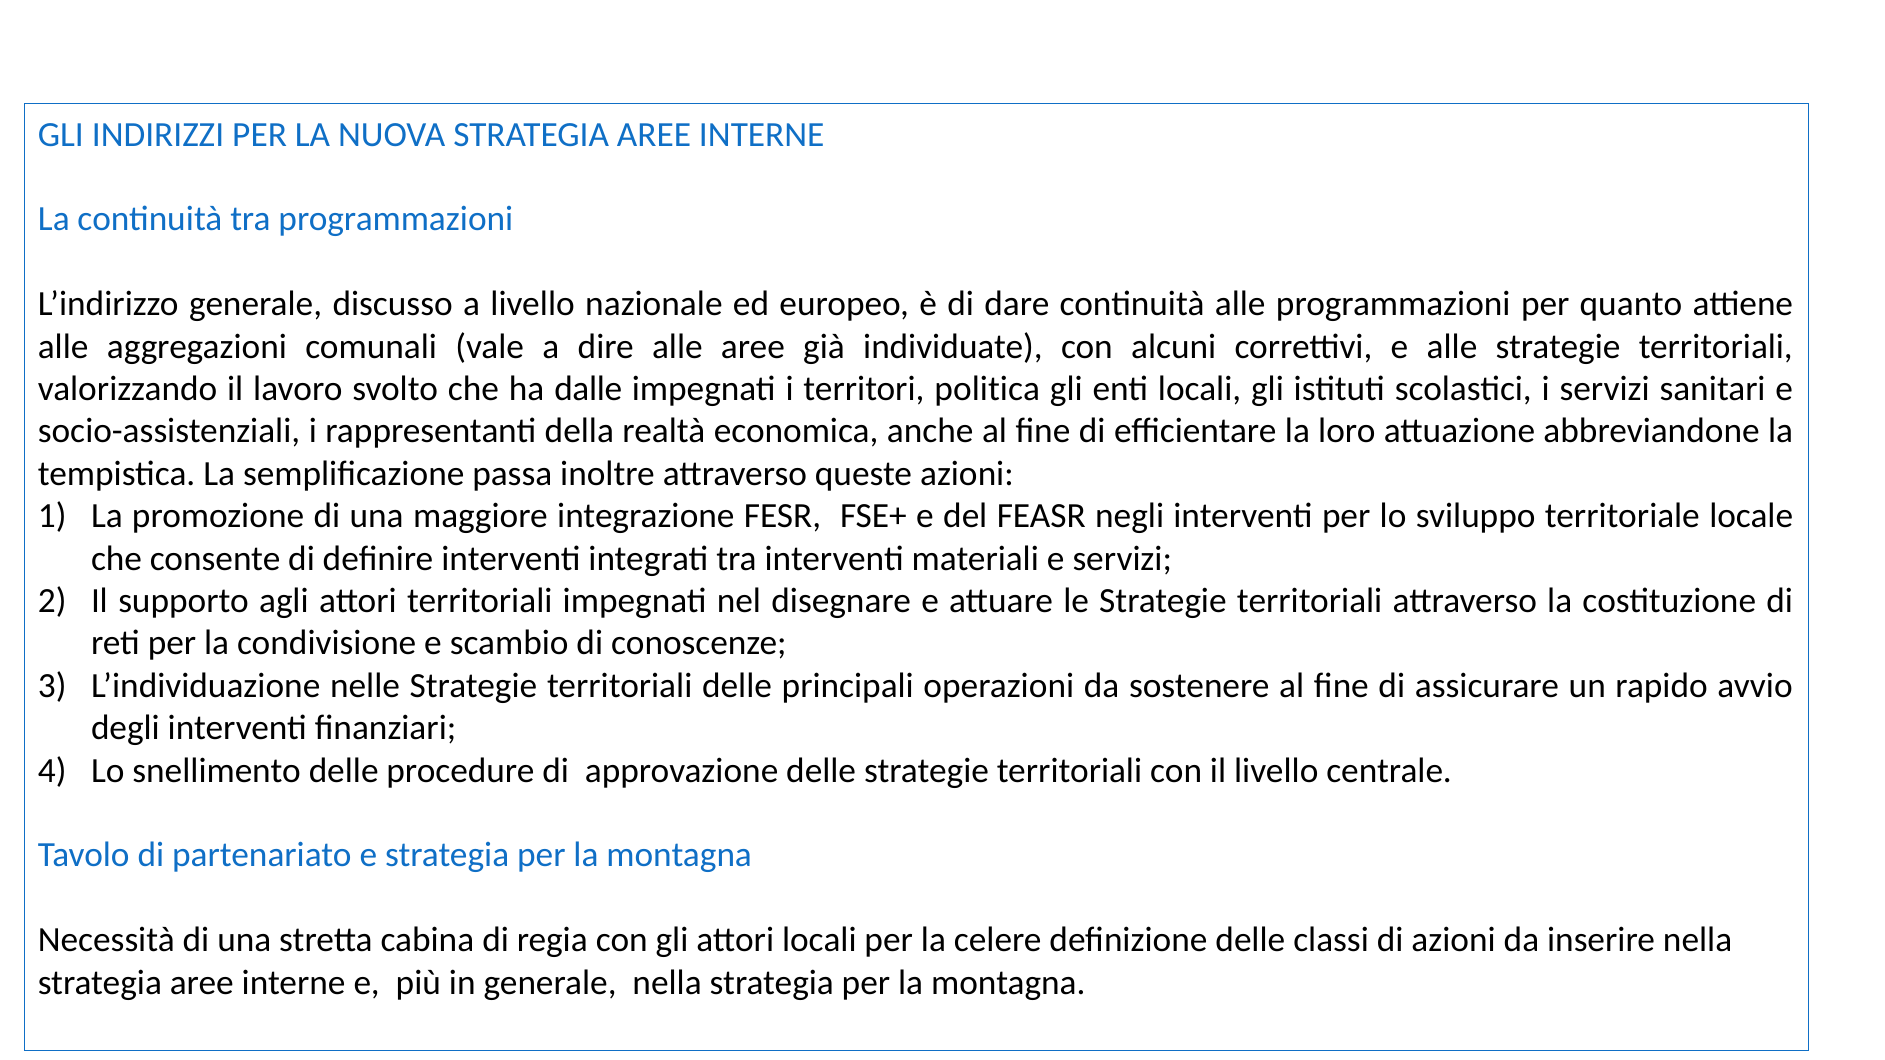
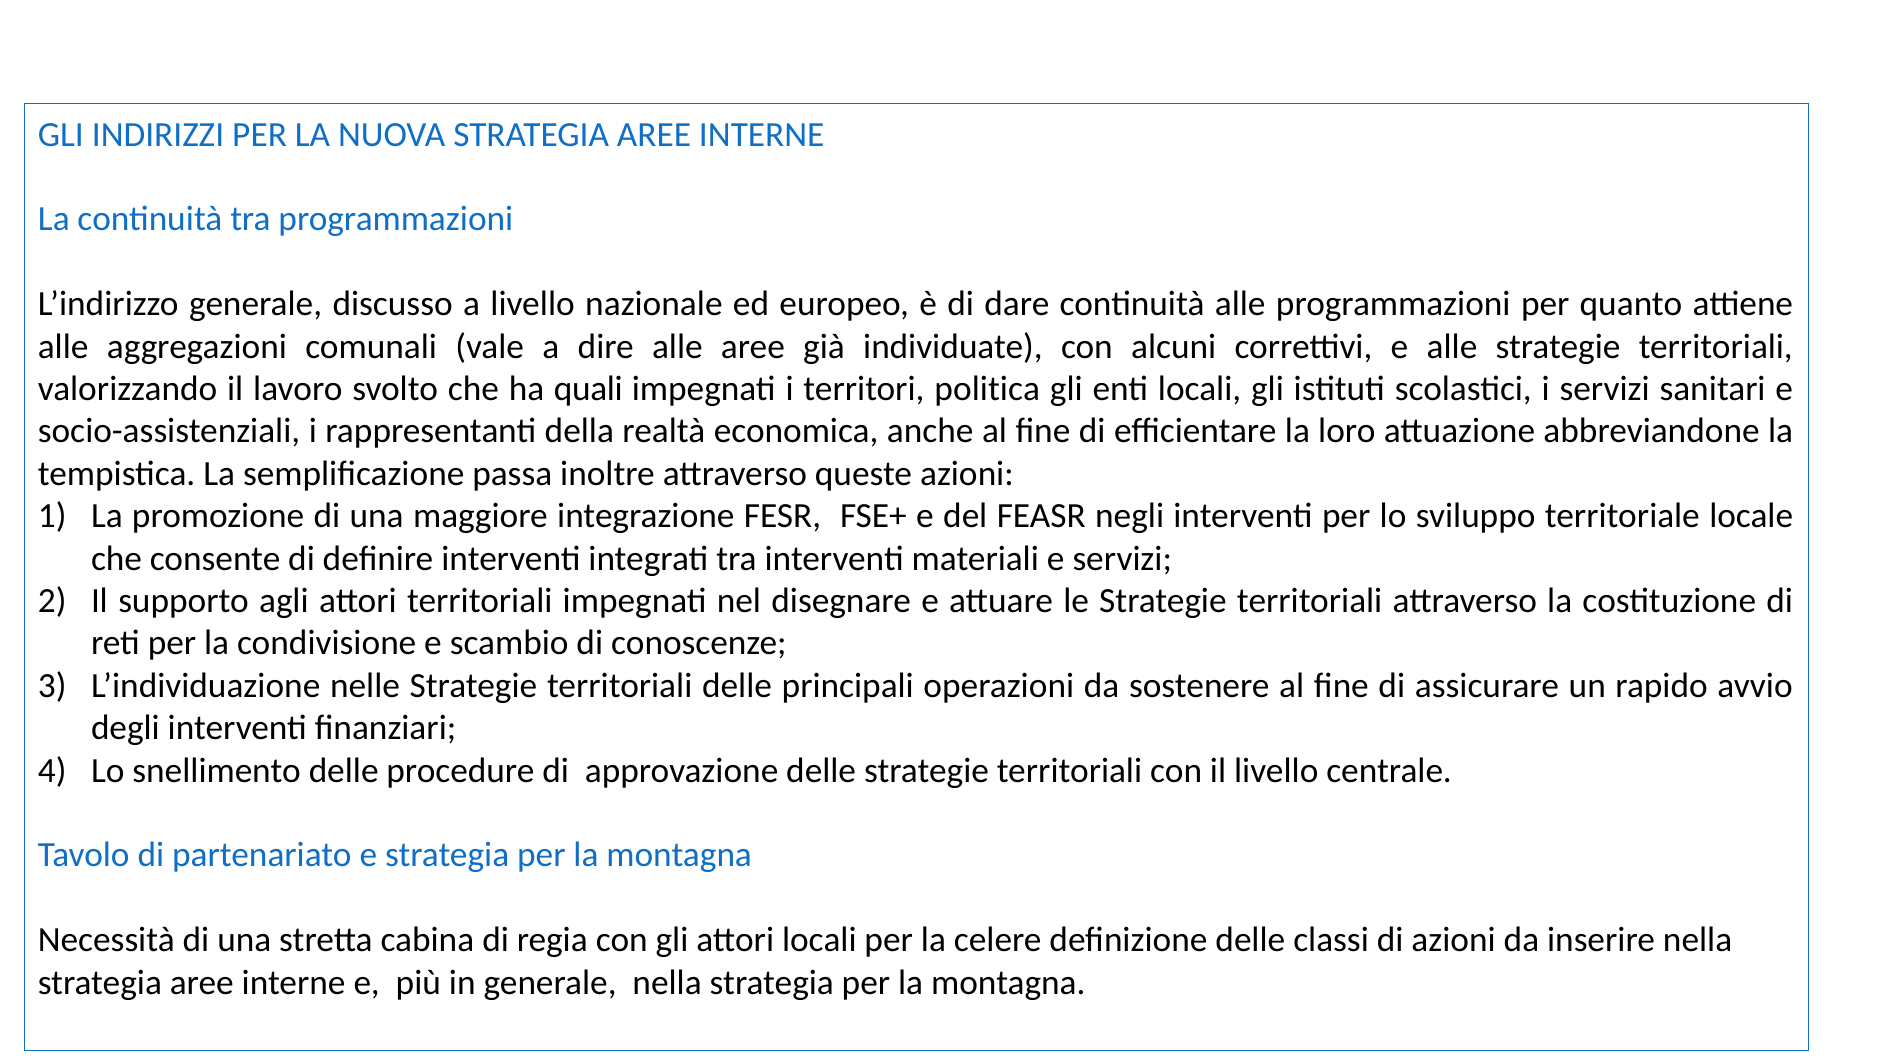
dalle: dalle -> quali
